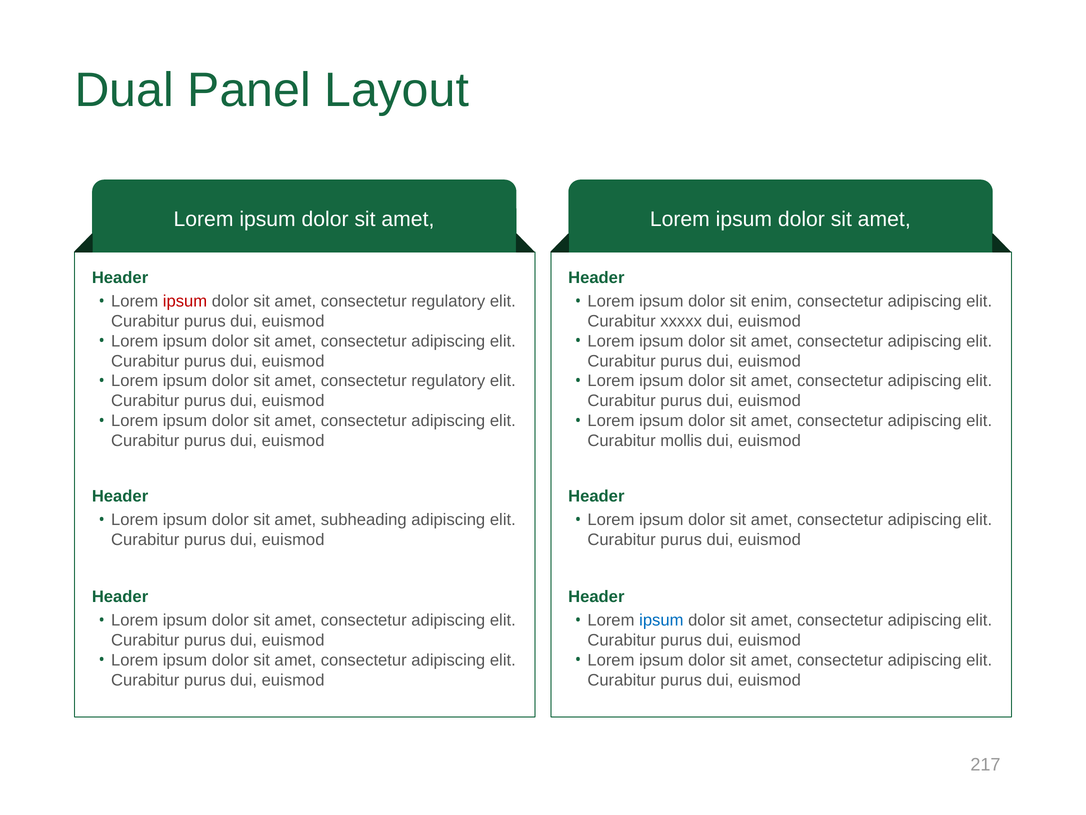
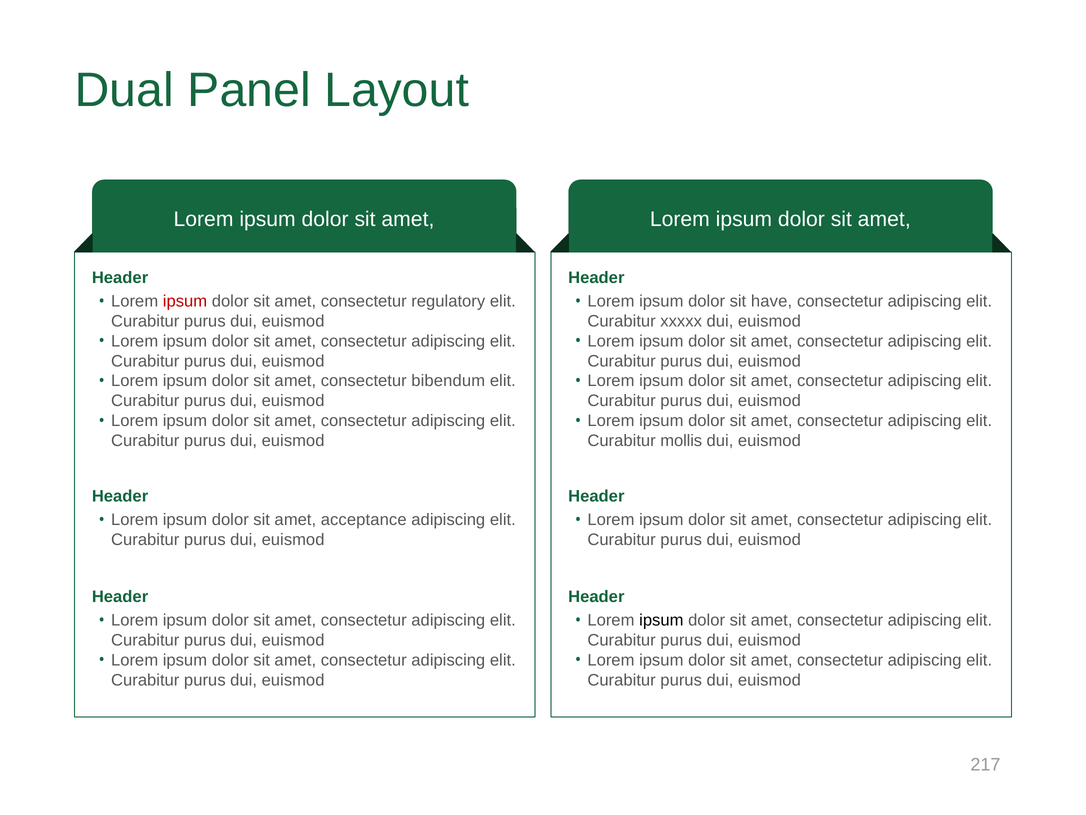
enim: enim -> have
regulatory at (448, 381): regulatory -> bibendum
subheading: subheading -> acceptance
ipsum at (661, 620) colour: blue -> black
